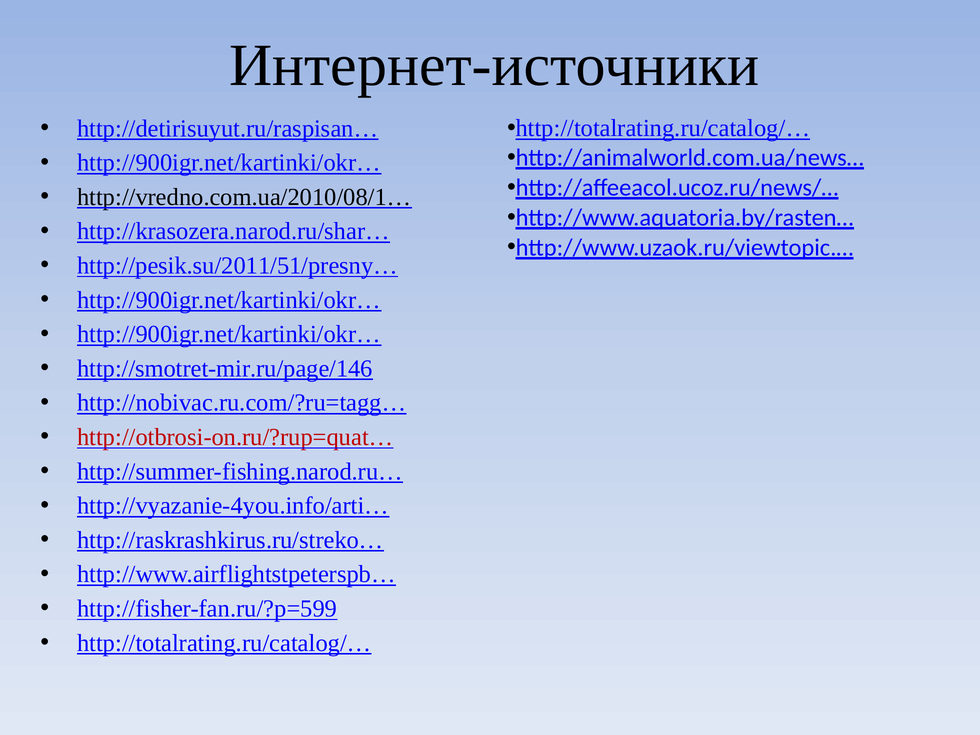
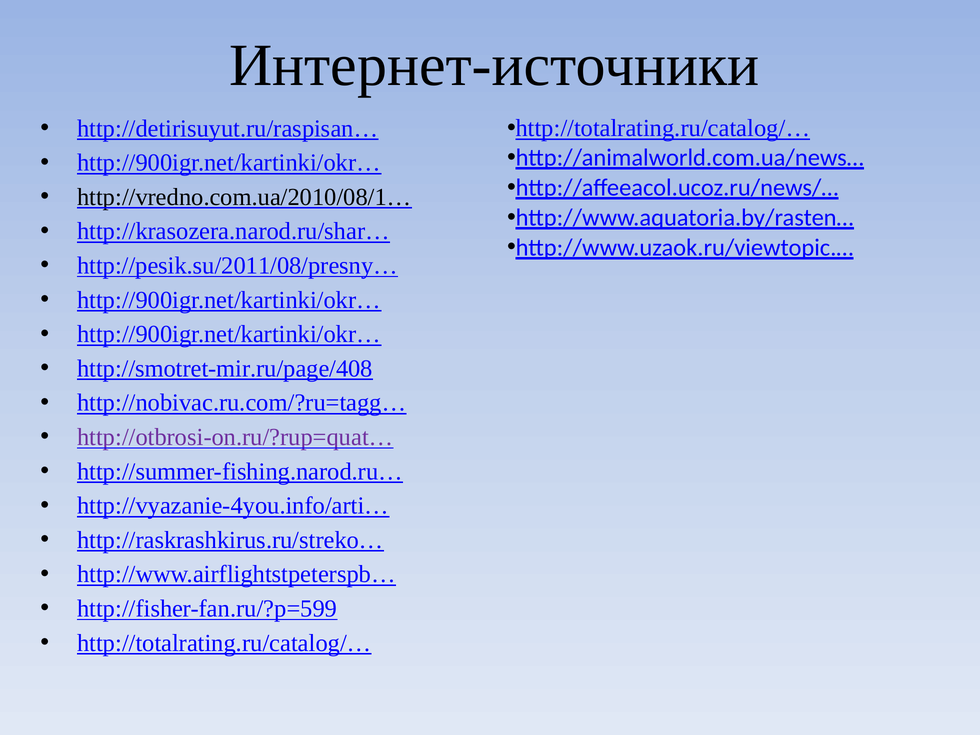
http://pesik.su/2011/51/presny…: http://pesik.su/2011/51/presny… -> http://pesik.su/2011/08/presny…
http://smotret-mir.ru/page/146: http://smotret-mir.ru/page/146 -> http://smotret-mir.ru/page/408
http://otbrosi-on.ru/?rup=quat… colour: red -> purple
